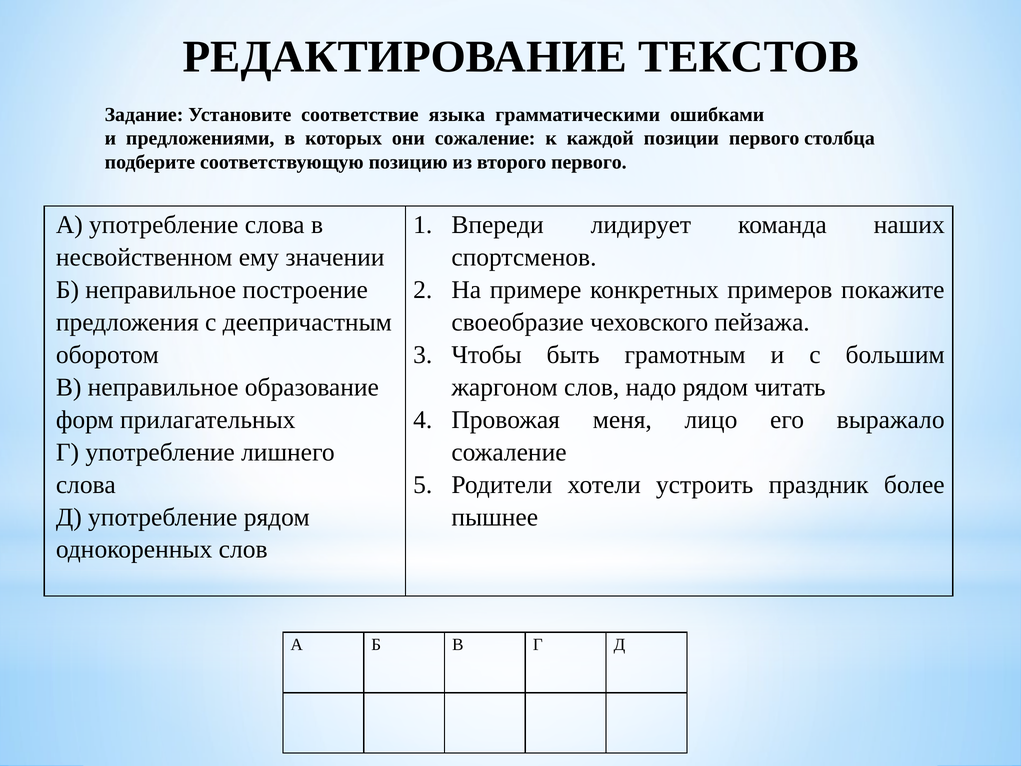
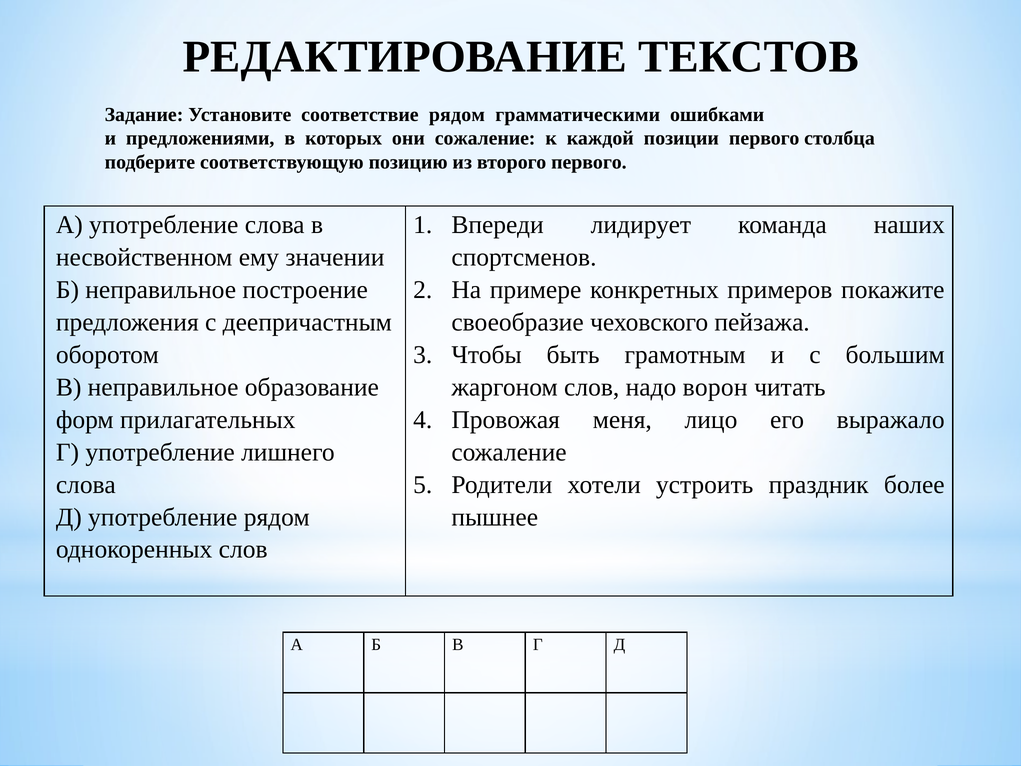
соответствие языка: языка -> рядом
надо рядом: рядом -> ворон
